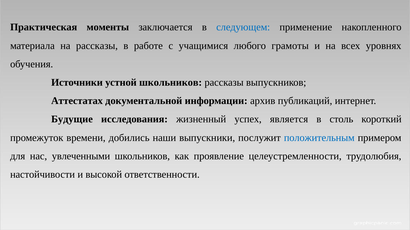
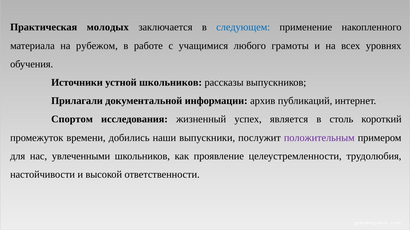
моменты: моменты -> молодых
на рассказы: рассказы -> рубежом
Аттестатах: Аттестатах -> Прилагали
Будущие: Будущие -> Спортом
положительным colour: blue -> purple
